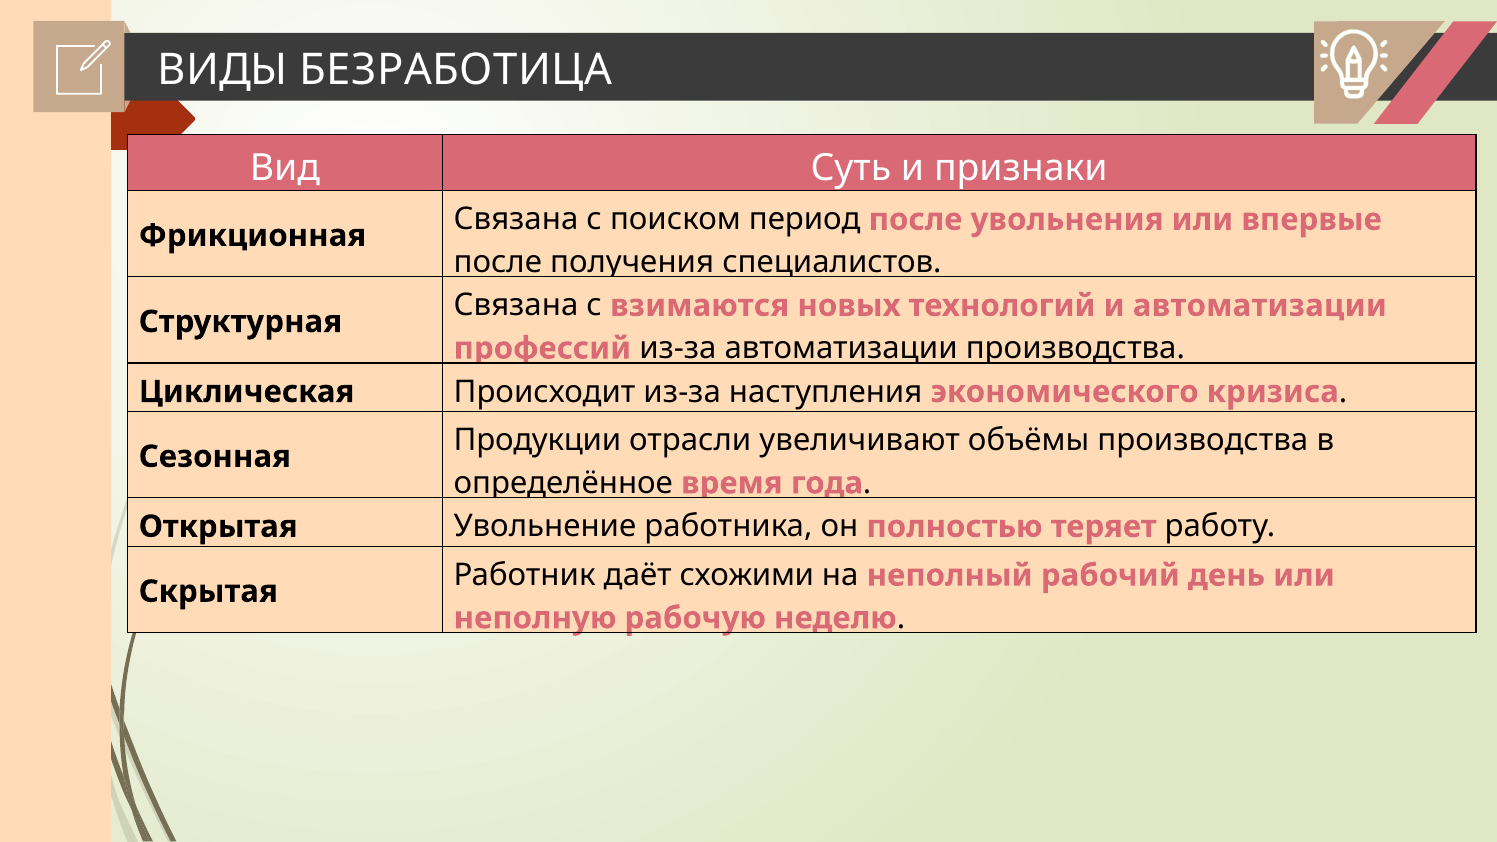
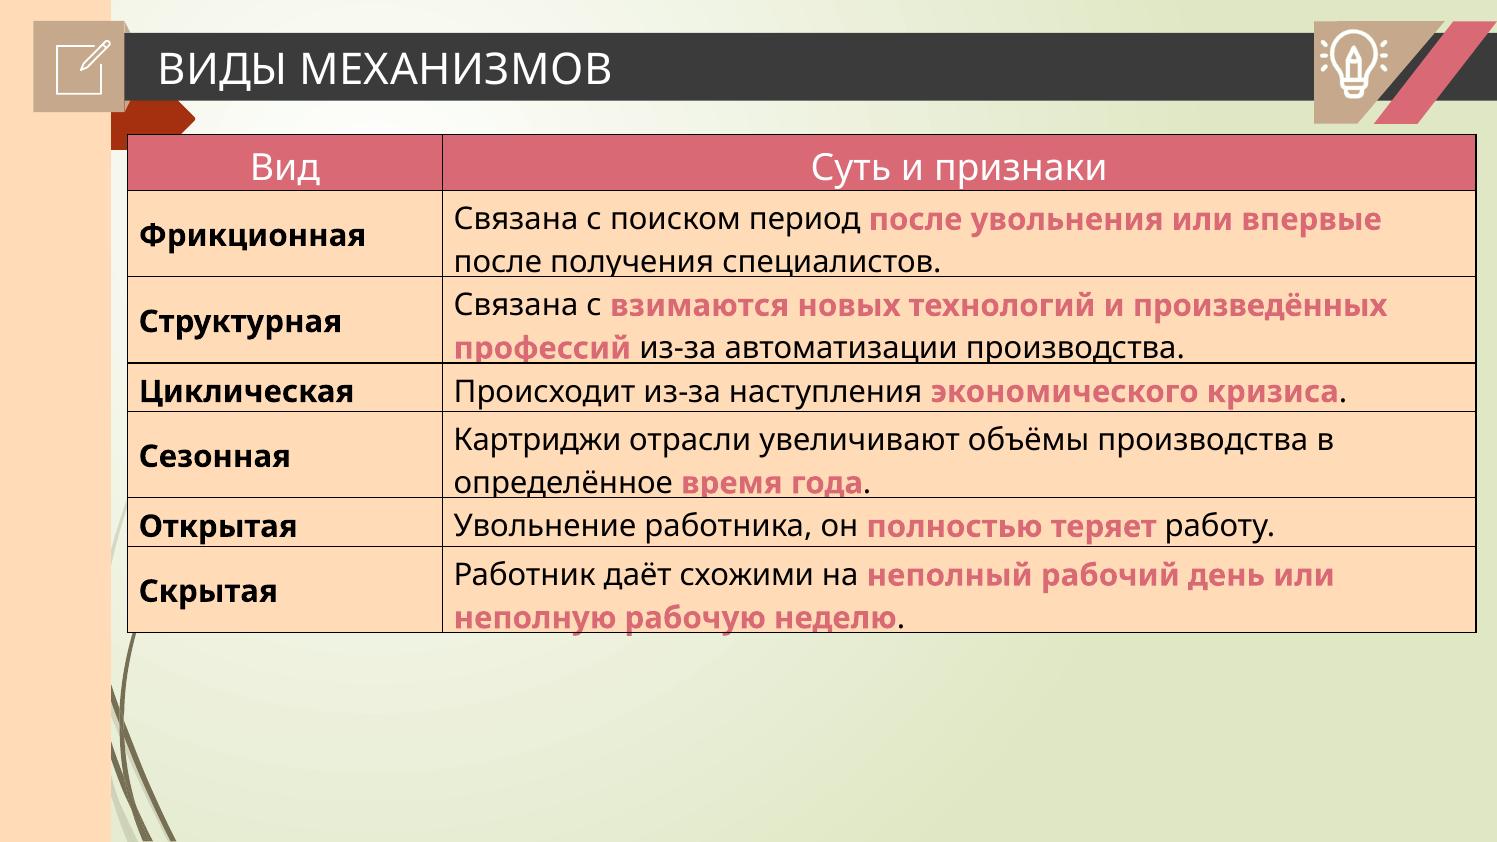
БЕЗРАБОТИЦА: БЕЗРАБОТИЦА -> МЕХАНИЗМОВ
и автоматизации: автоматизации -> произведённых
Продукции: Продукции -> Картриджи
